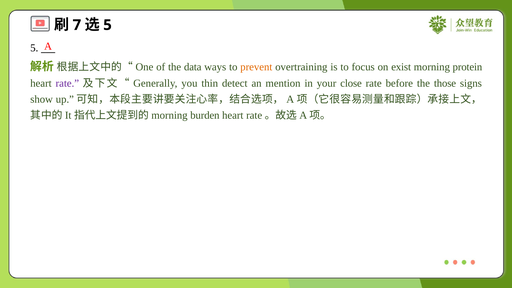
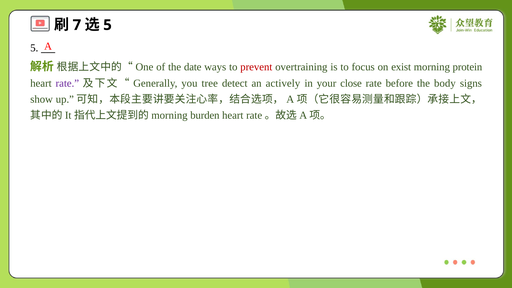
data: data -> date
prevent colour: orange -> red
thin: thin -> tree
mention: mention -> actively
those: those -> body
